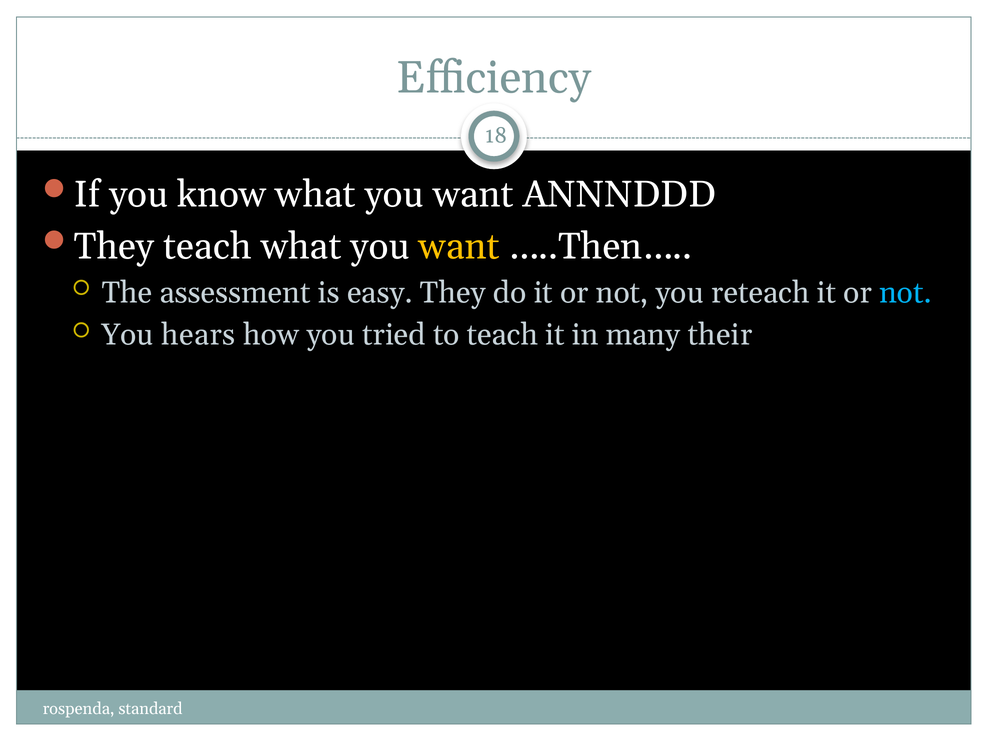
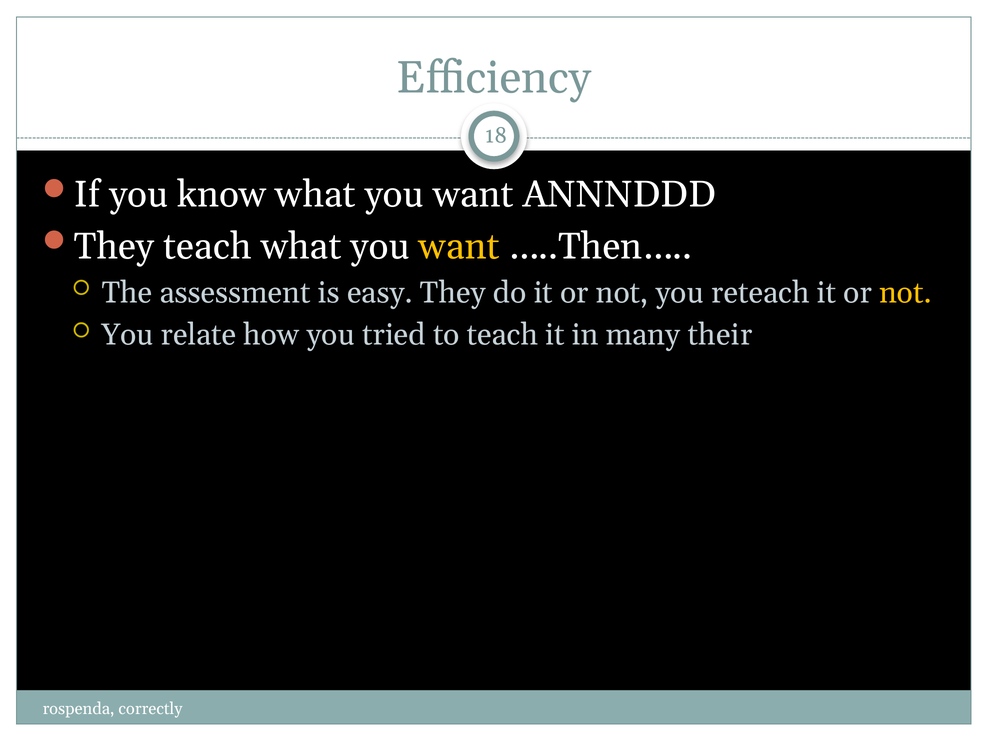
not at (905, 293) colour: light blue -> yellow
hears: hears -> relate
standard: standard -> correctly
